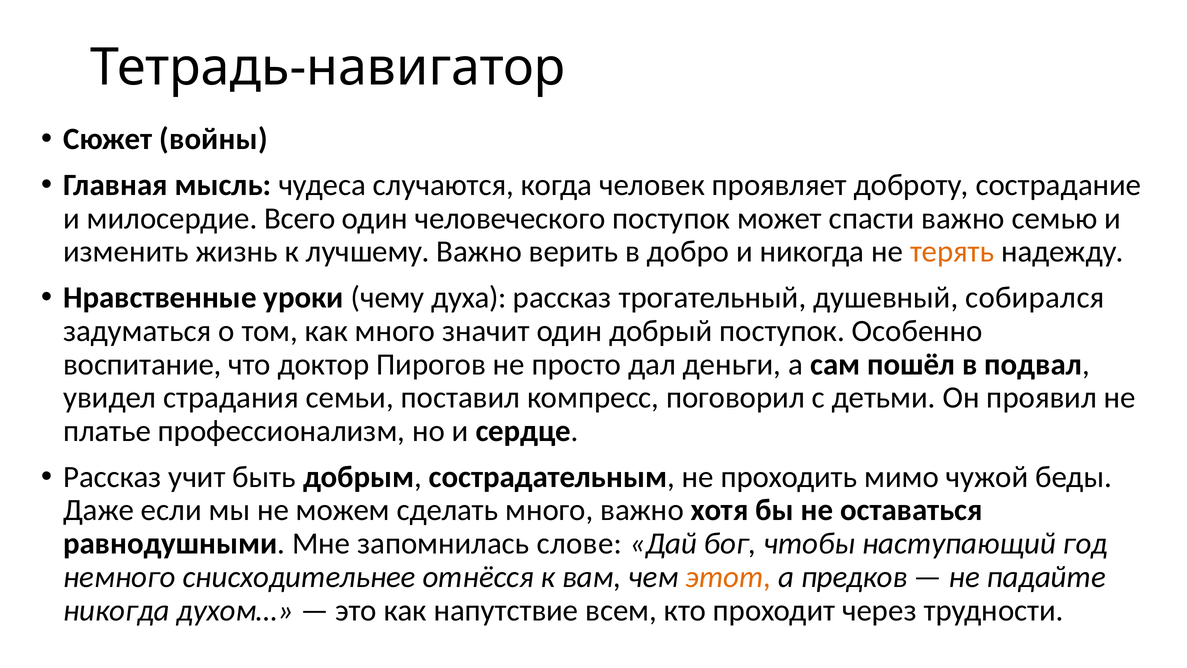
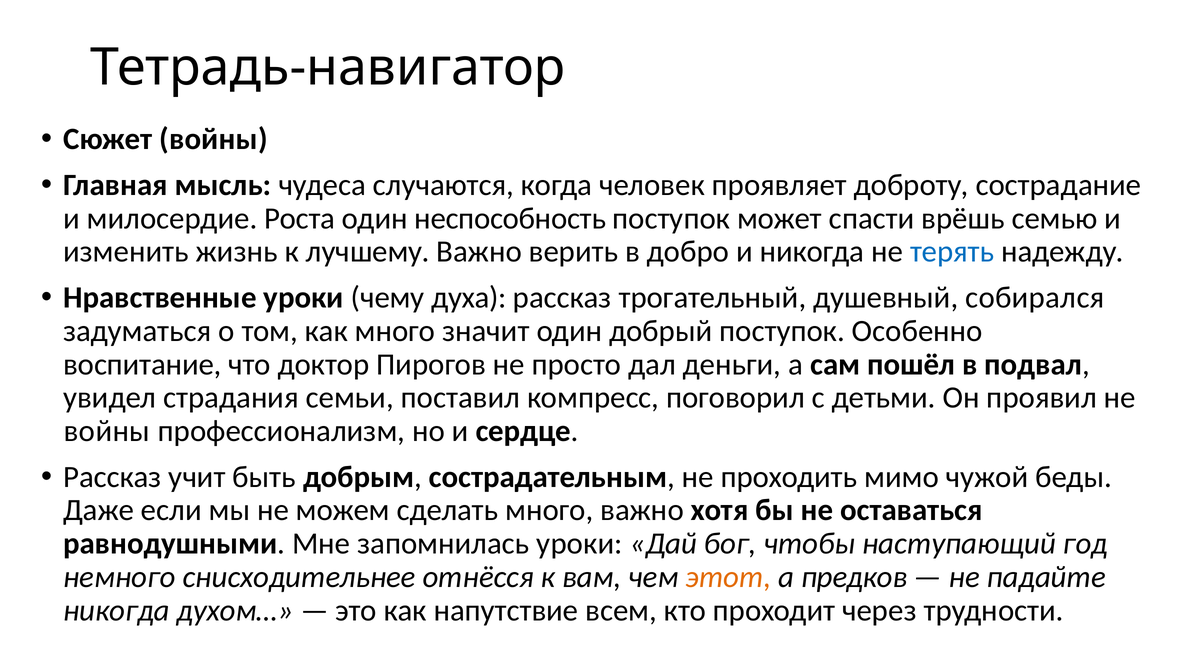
Всего: Всего -> Роста
человеческого: человеческого -> неспособность
спасти важно: важно -> врёшь
терять colour: orange -> blue
платье at (107, 431): платье -> войны
запомнилась слове: слове -> уроки
